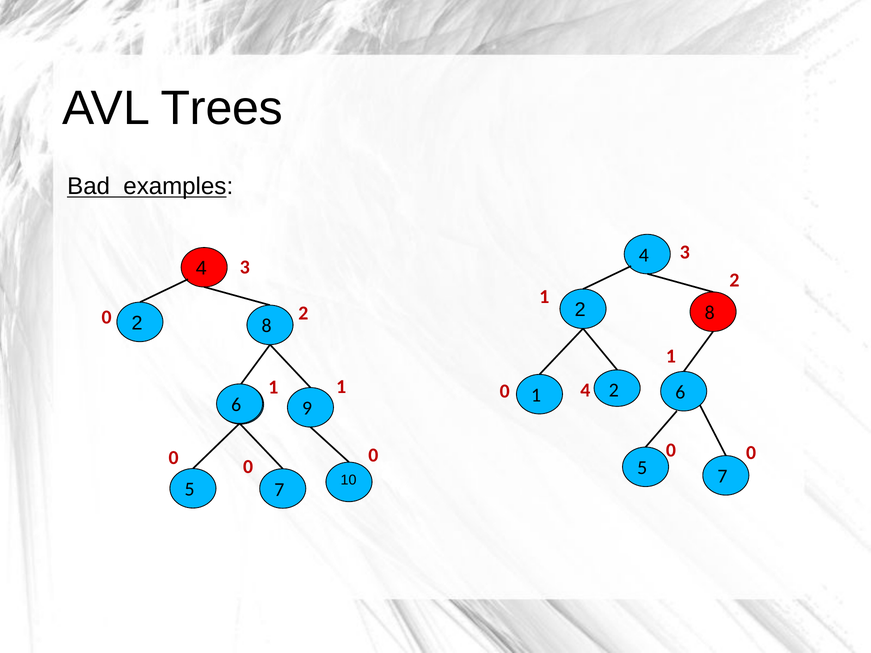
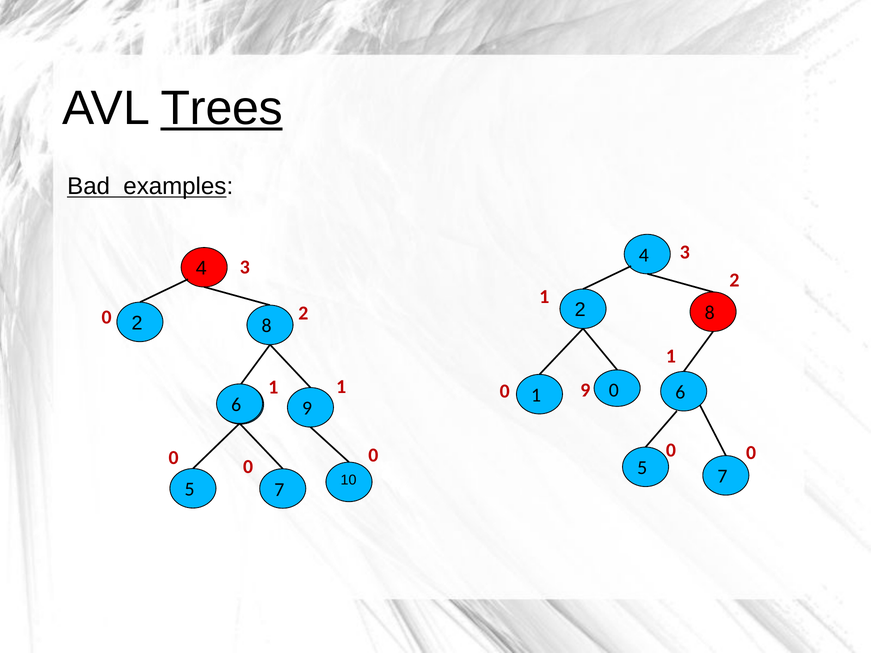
Trees underline: none -> present
0 4: 4 -> 9
2 at (614, 390): 2 -> 0
